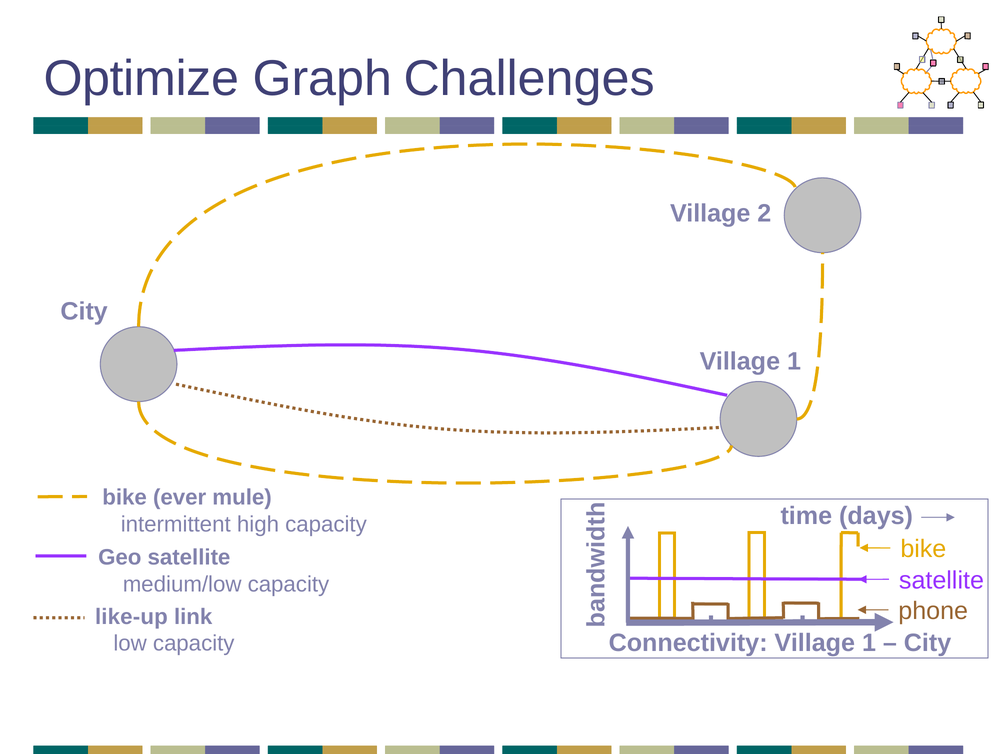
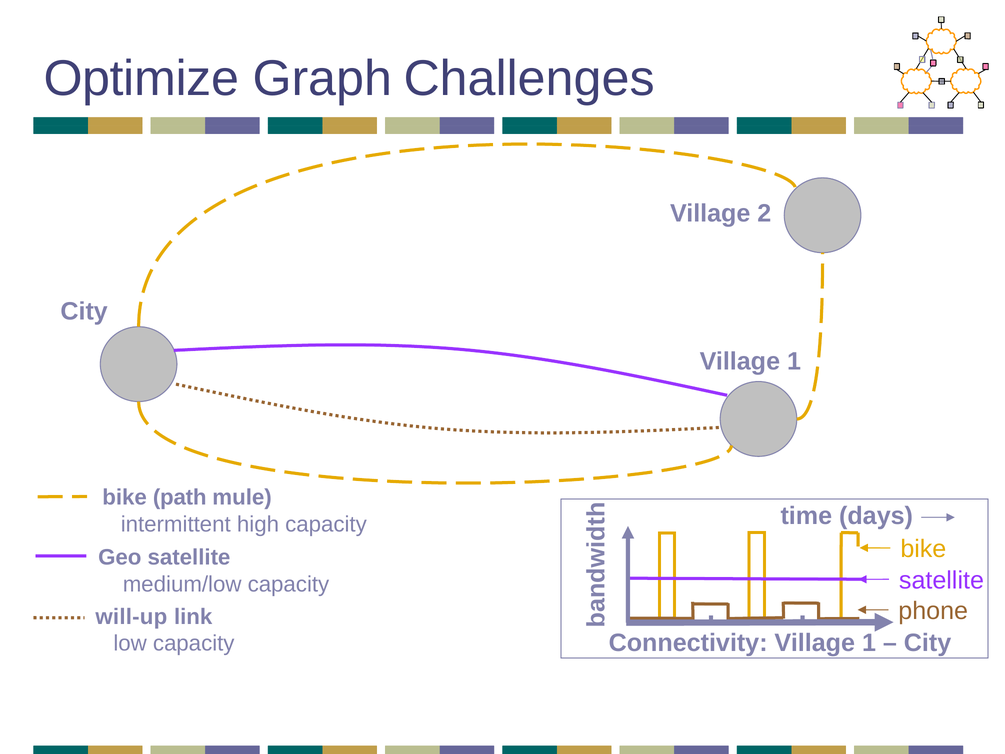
ever: ever -> path
like-up: like-up -> will-up
